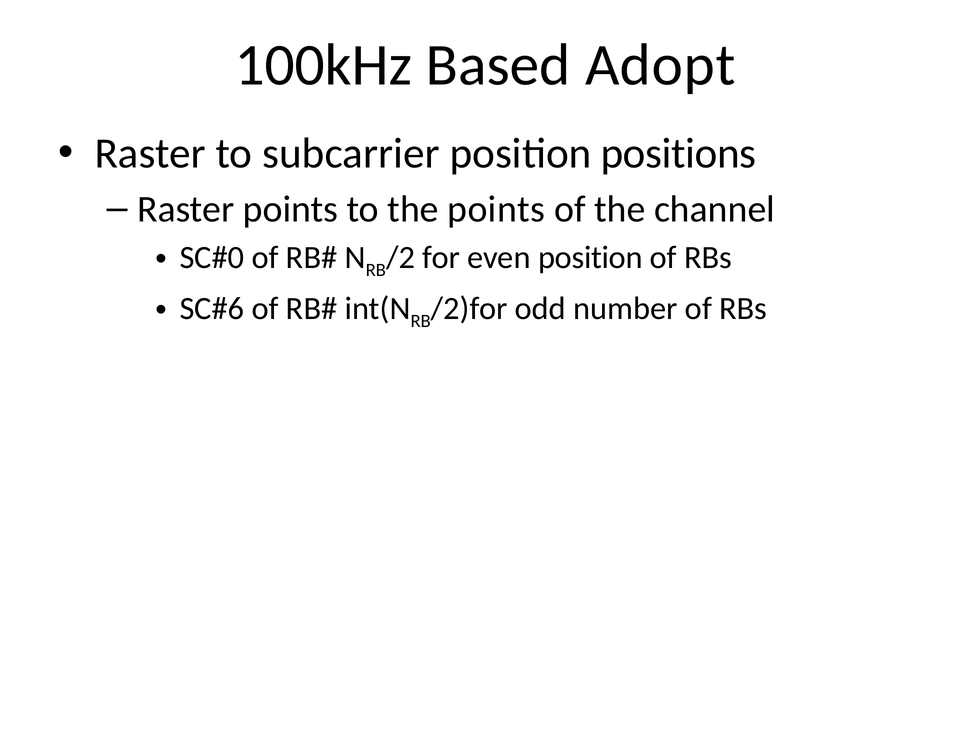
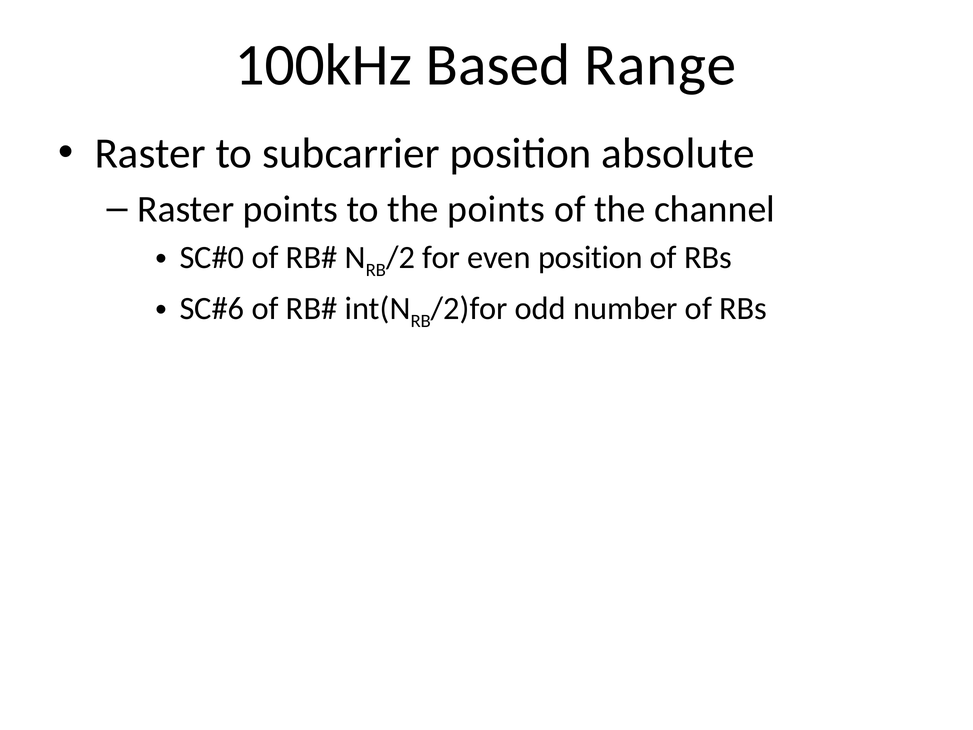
Adopt: Adopt -> Range
positions: positions -> absolute
